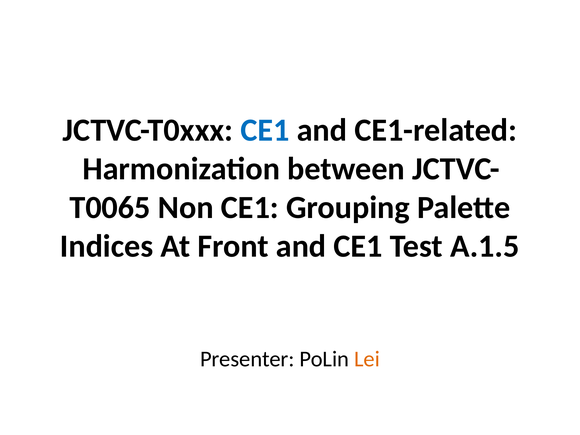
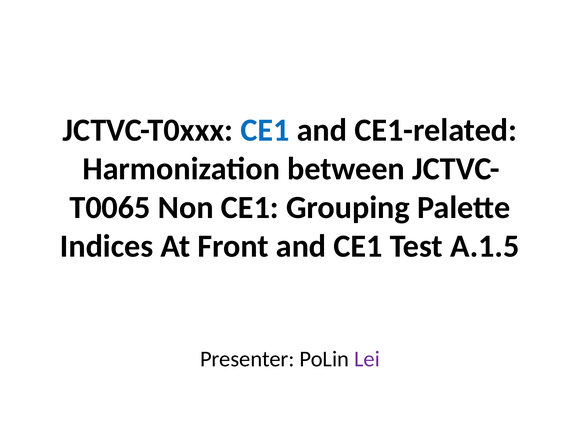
Lei colour: orange -> purple
